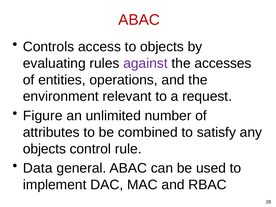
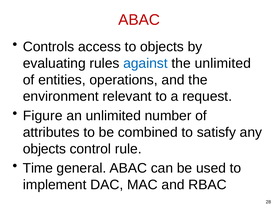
against colour: purple -> blue
the accesses: accesses -> unlimited
Data: Data -> Time
